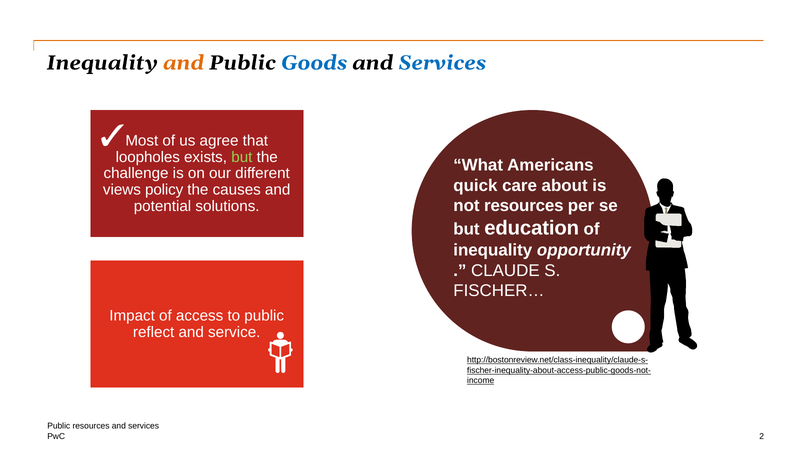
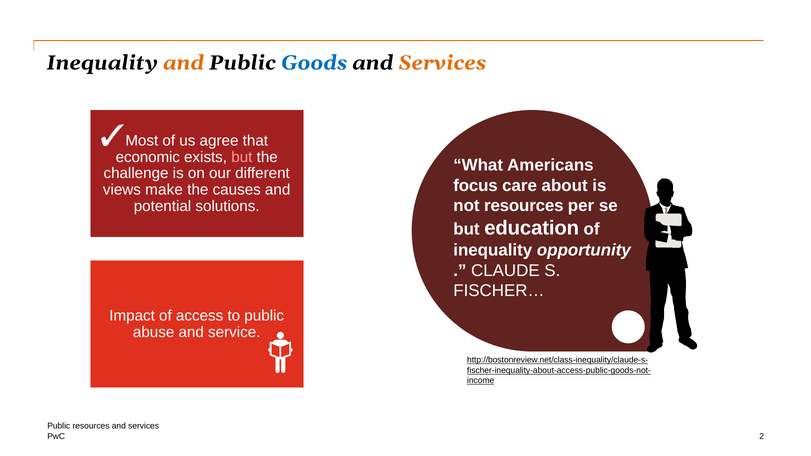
Services at (442, 63) colour: blue -> orange
loopholes: loopholes -> economic
but at (242, 157) colour: light green -> pink
quick: quick -> focus
policy: policy -> make
reflect: reflect -> abuse
